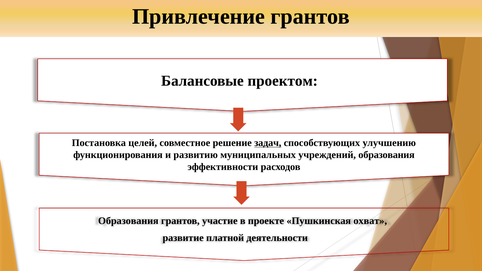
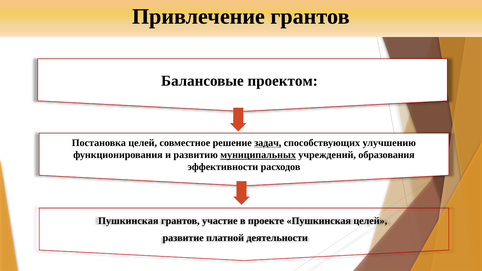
муниципальных underline: none -> present
Образования at (128, 221): Образования -> Пушкинская
Пушкинская охват: охват -> целей
